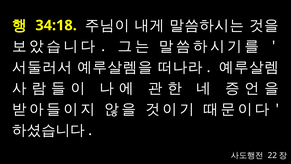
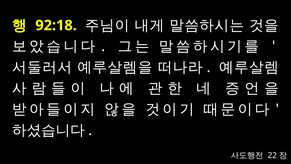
34:18: 34:18 -> 92:18
